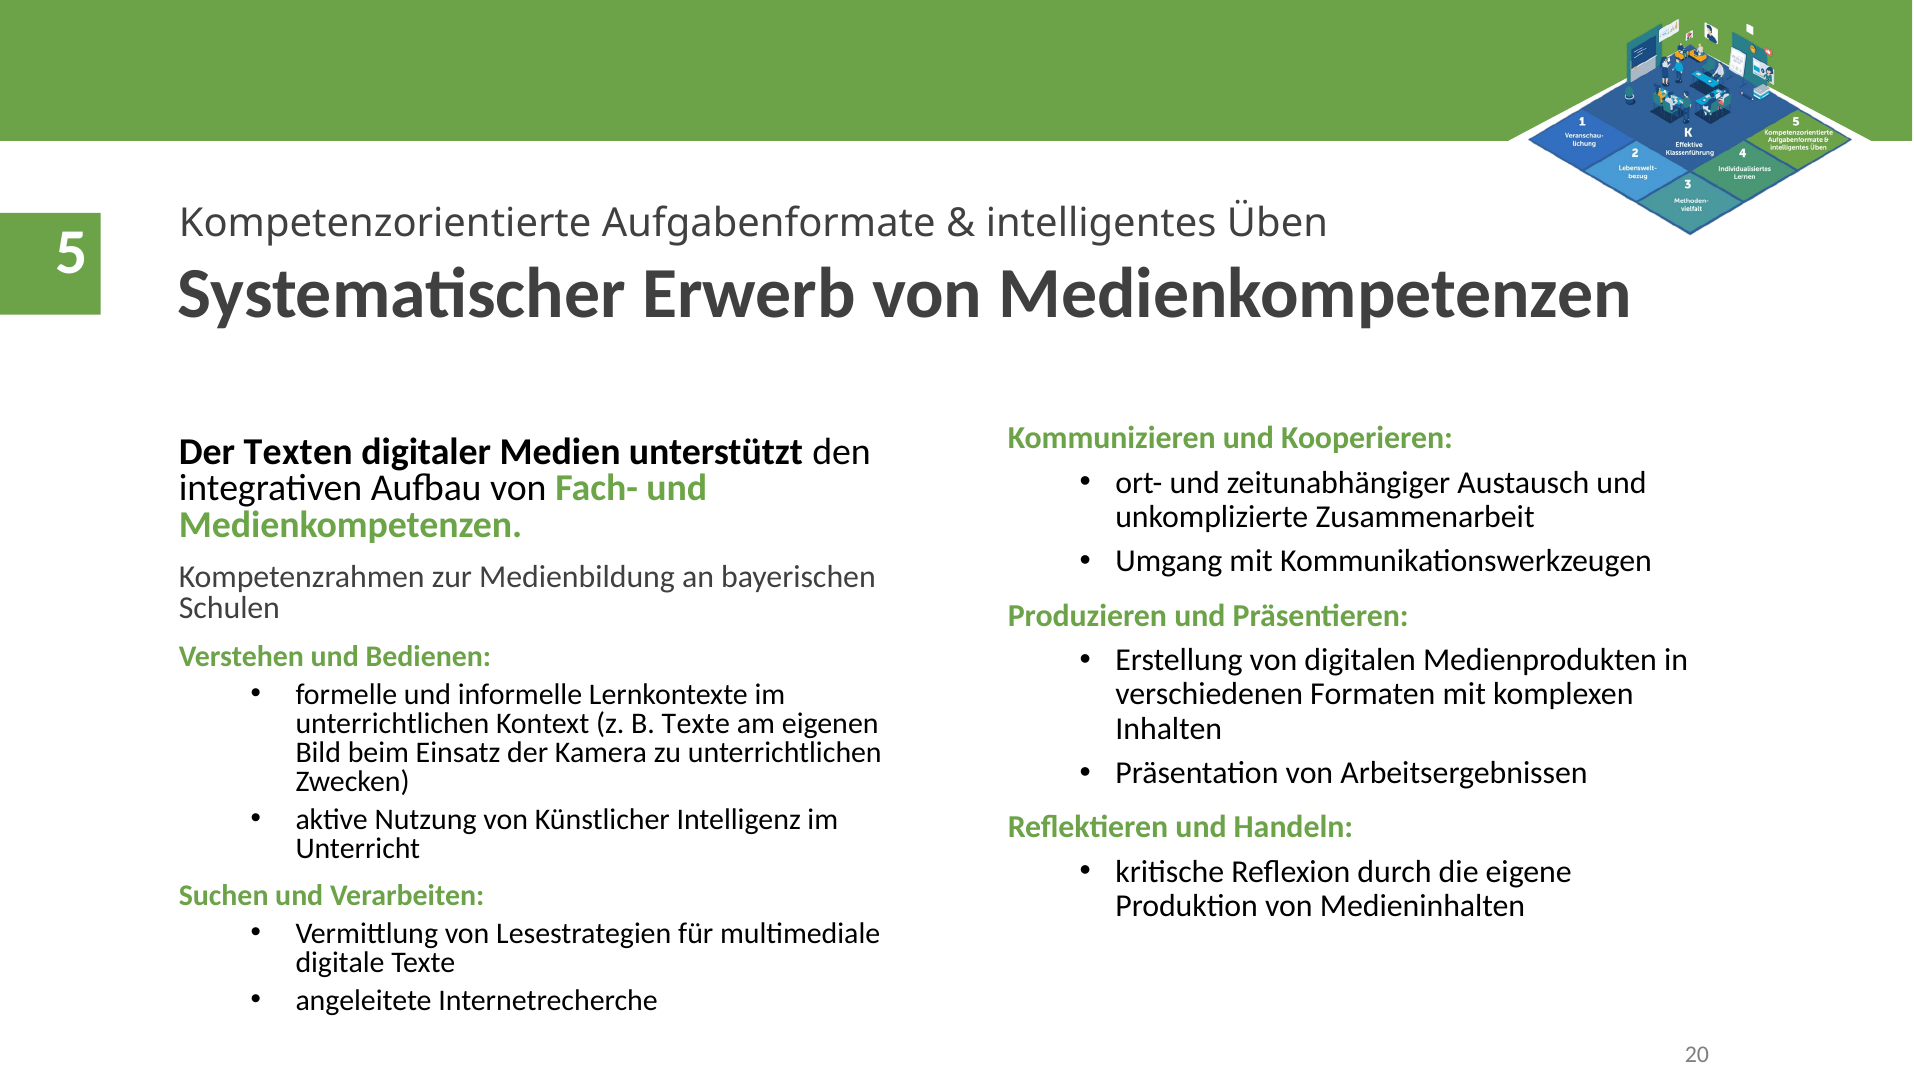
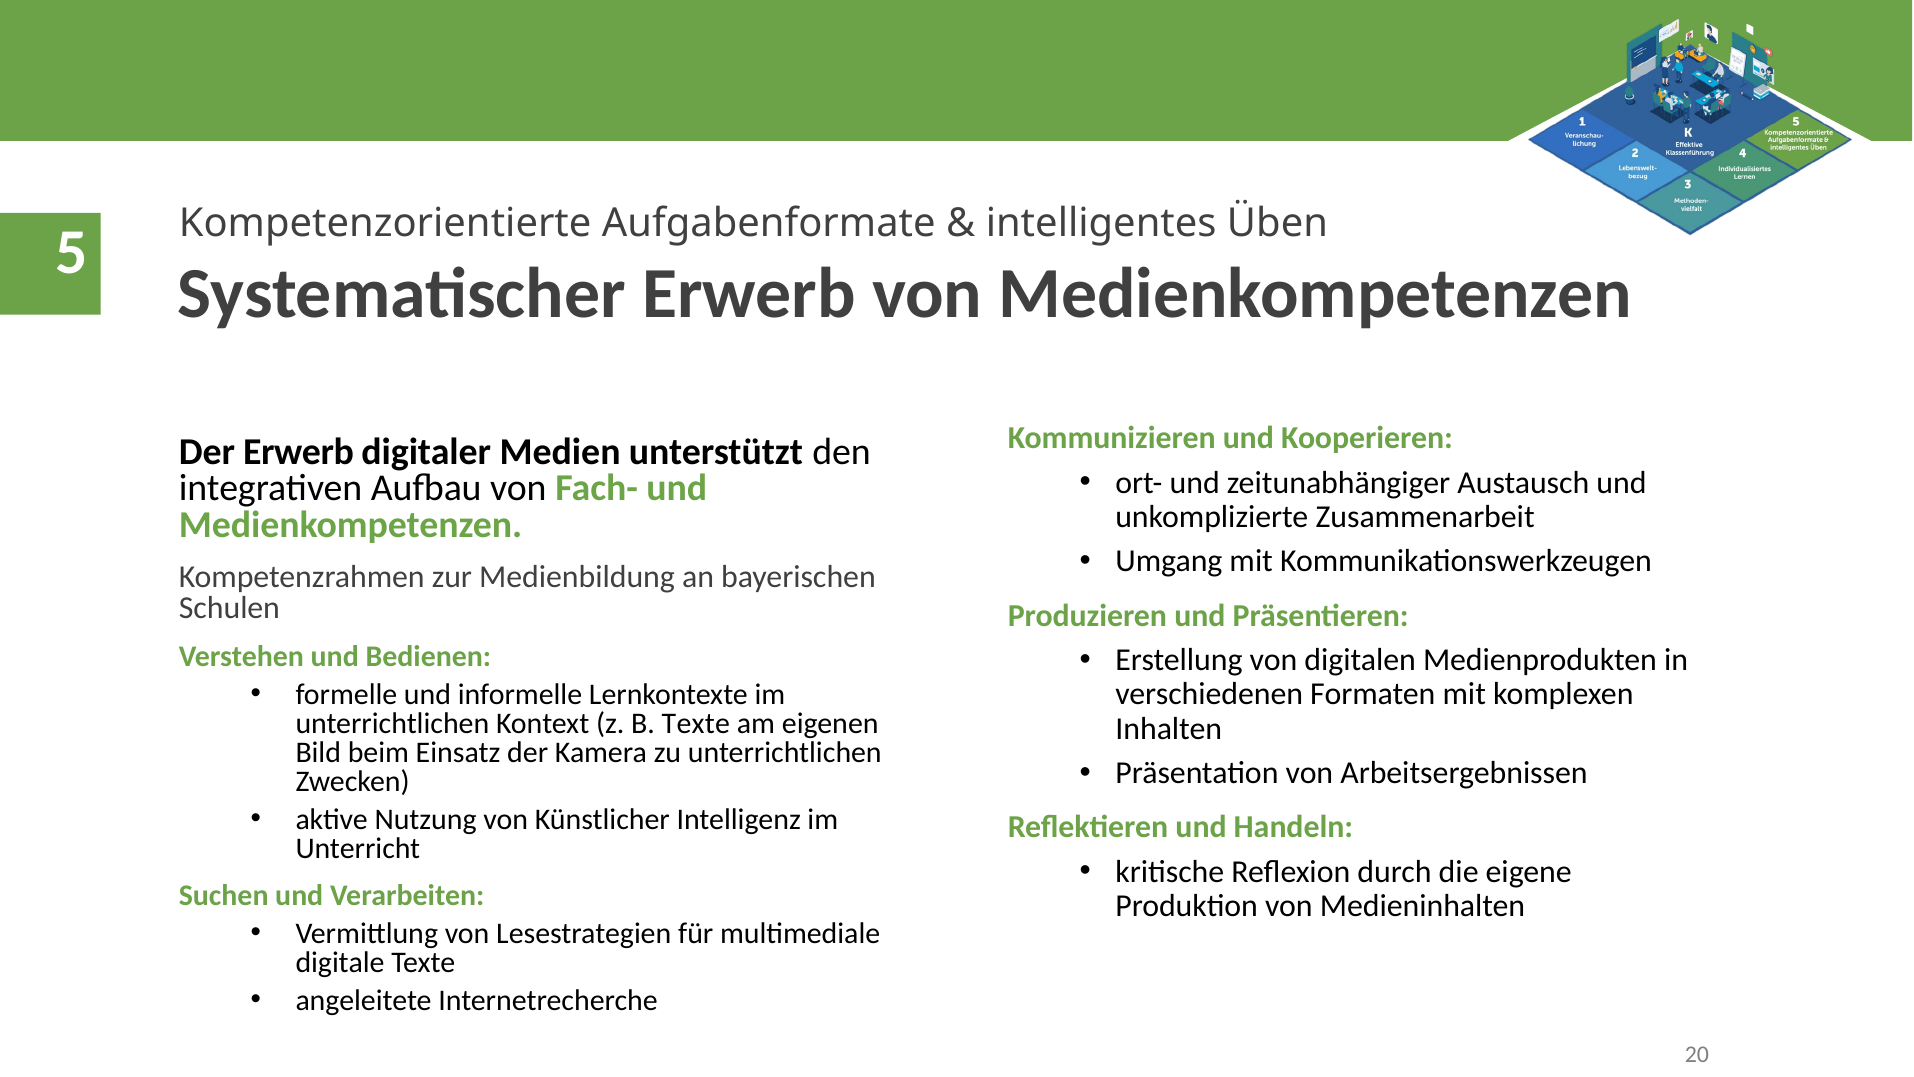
Der Texten: Texten -> Erwerb
